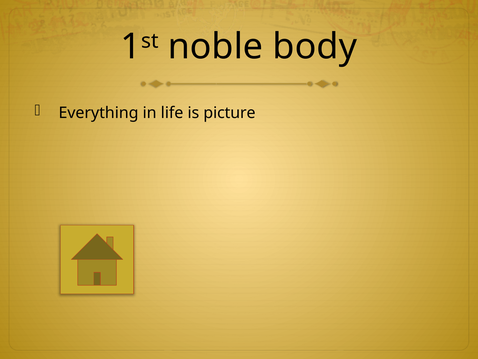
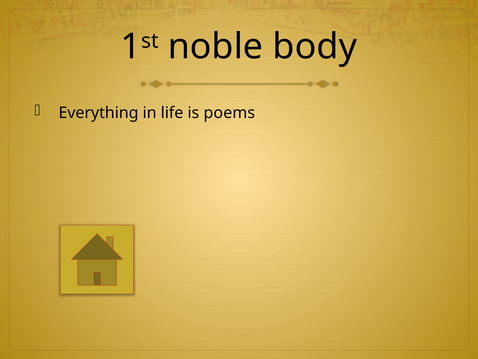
picture: picture -> poems
